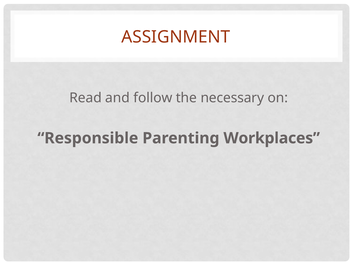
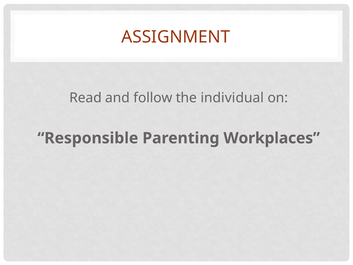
necessary: necessary -> individual
